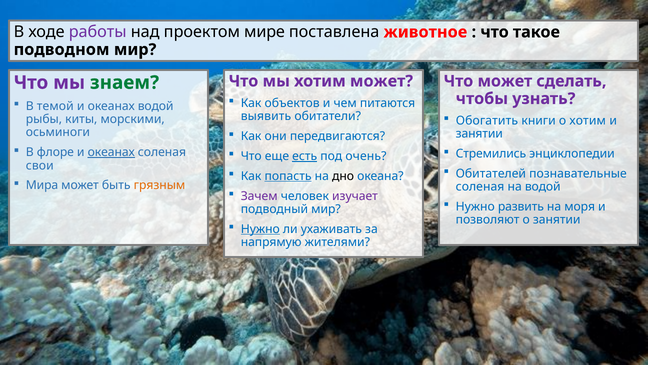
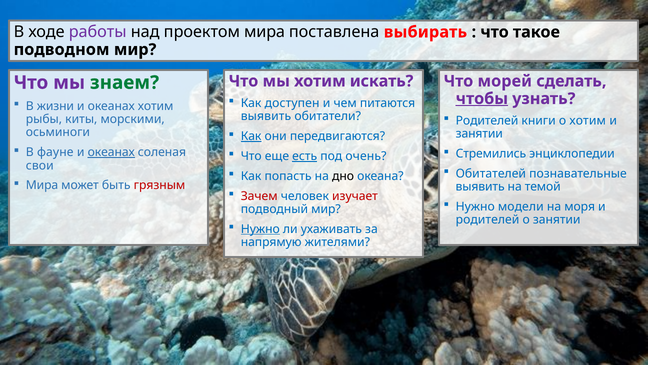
проектом мире: мире -> мира
животное: животное -> выбирать
хотим может: может -> искать
Что может: может -> морей
чтобы underline: none -> present
объектов: объектов -> доступен
темой: темой -> жизни
океанах водой: водой -> хотим
Обогатить at (487, 121): Обогатить -> Родителей
Как at (251, 136) underline: none -> present
флоре: флоре -> фауне
попасть underline: present -> none
грязным colour: orange -> red
соленая at (480, 187): соленая -> выявить
на водой: водой -> темой
Зачем colour: purple -> red
изучает colour: purple -> red
развить: развить -> модели
позволяют at (488, 220): позволяют -> родителей
